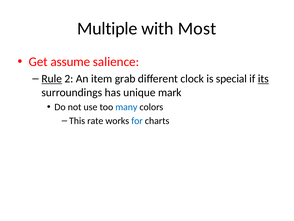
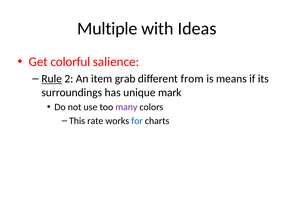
Most: Most -> Ideas
assume: assume -> colorful
clock: clock -> from
special: special -> means
its underline: present -> none
many colour: blue -> purple
